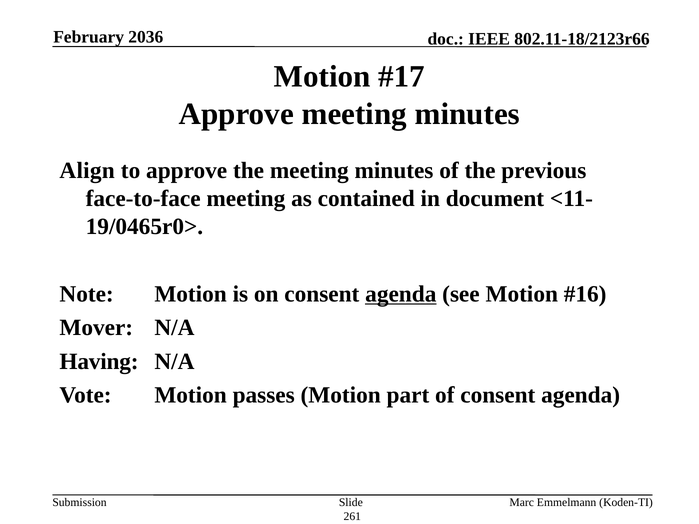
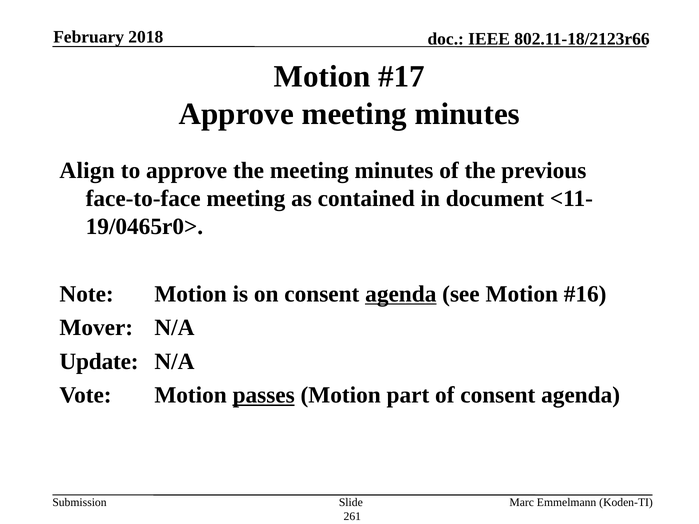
2036: 2036 -> 2018
Having: Having -> Update
passes underline: none -> present
